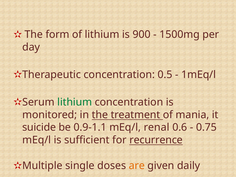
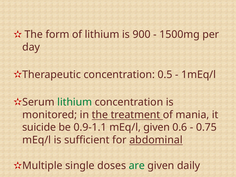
mEq/l renal: renal -> given
recurrence: recurrence -> abdominal
are colour: orange -> green
